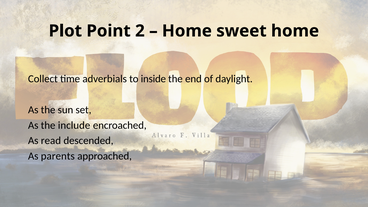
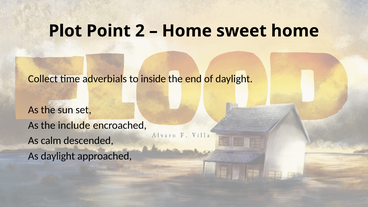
read: read -> calm
As parents: parents -> daylight
